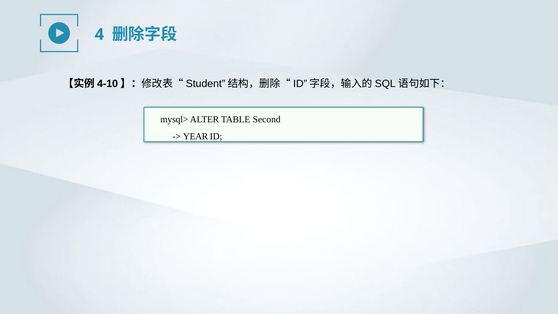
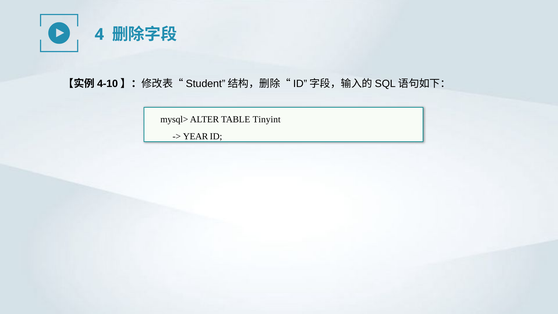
Second: Second -> Tinyint
